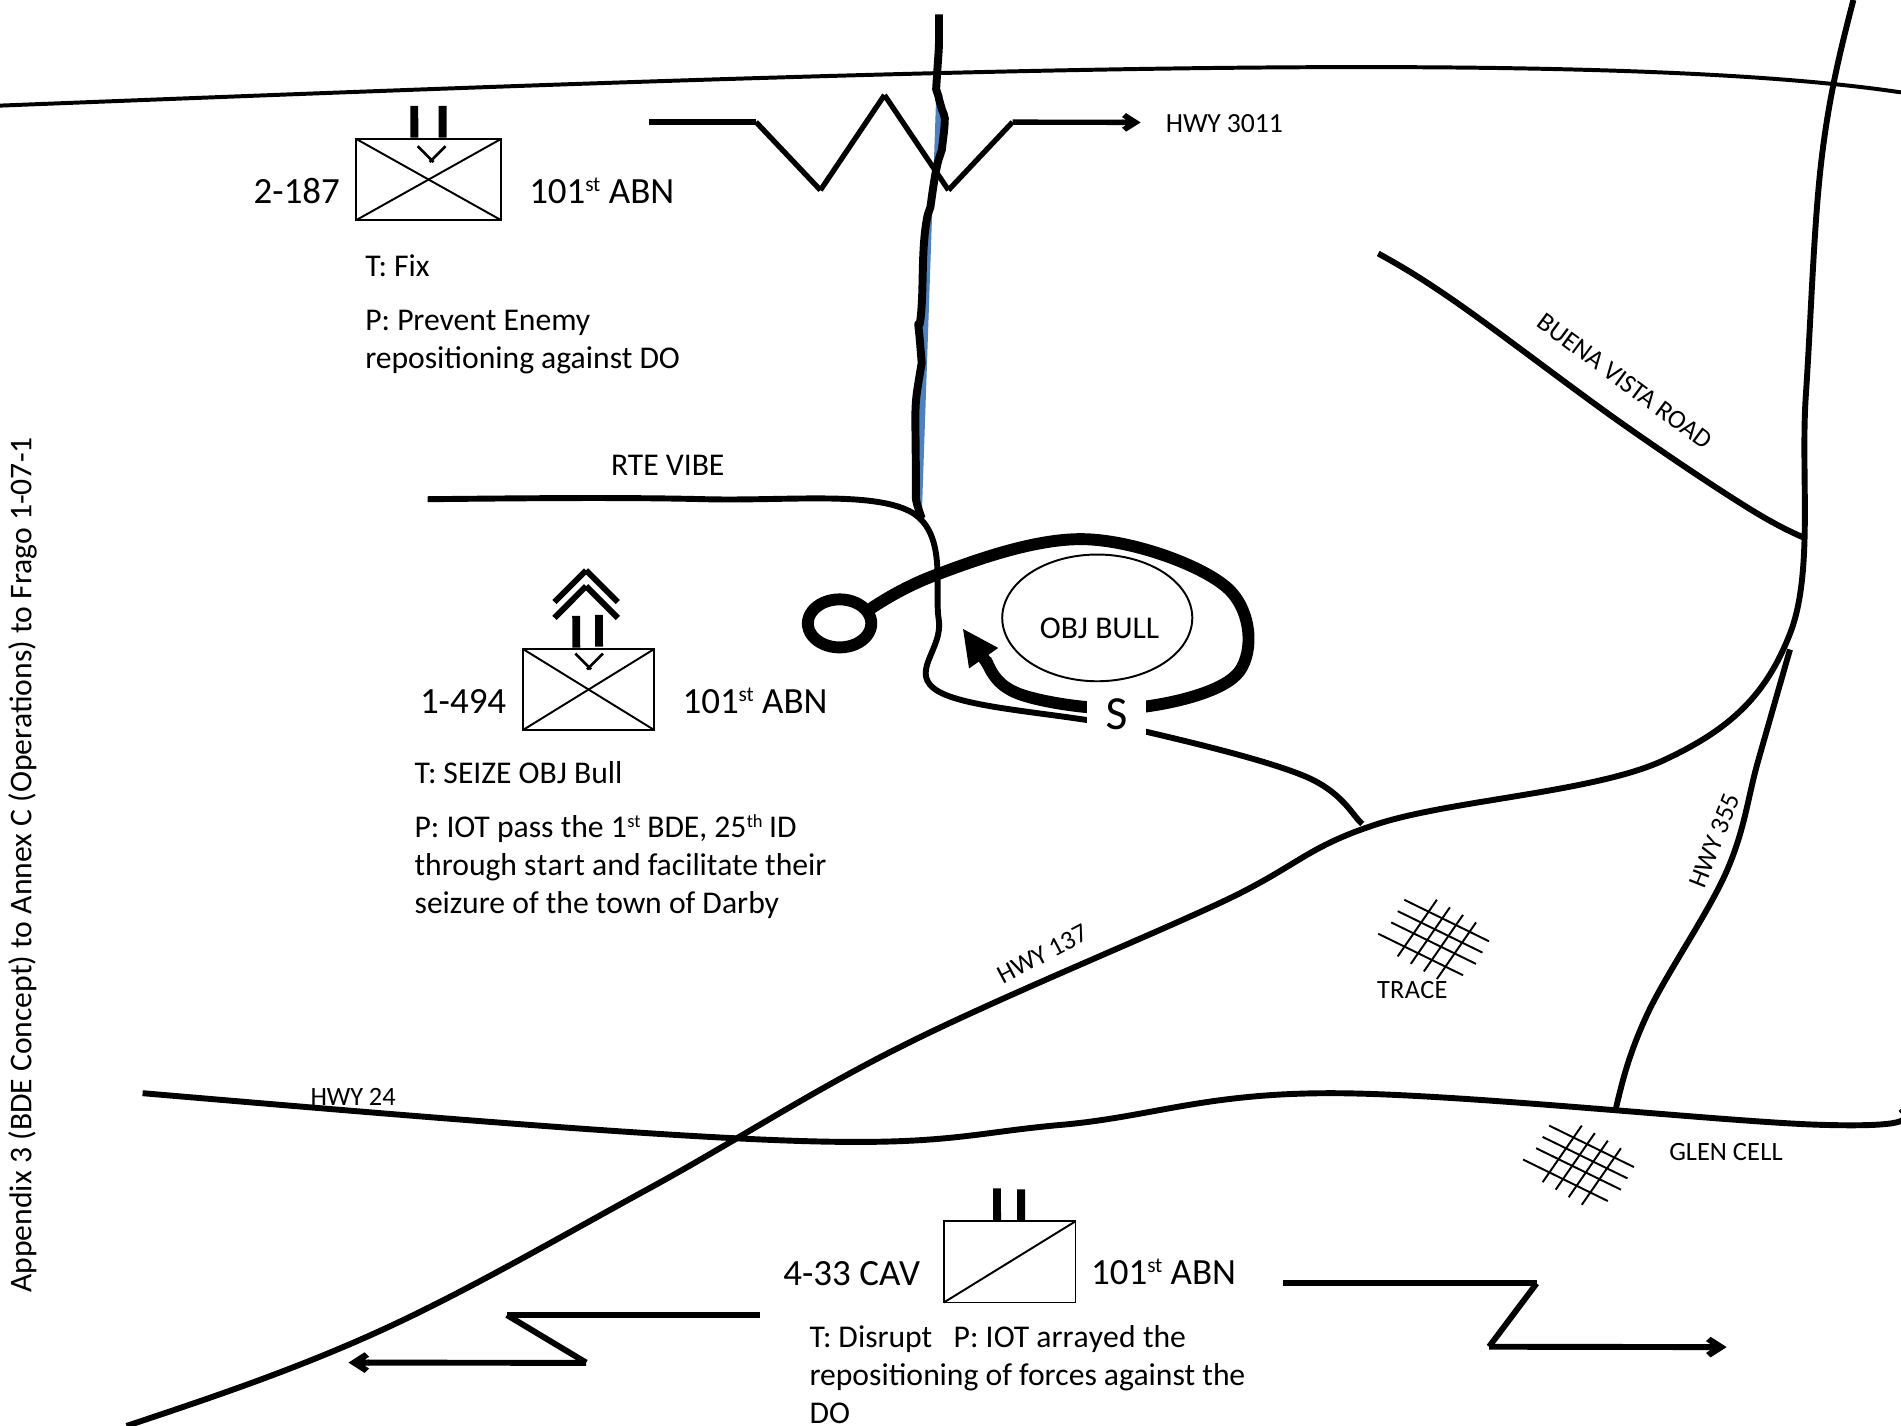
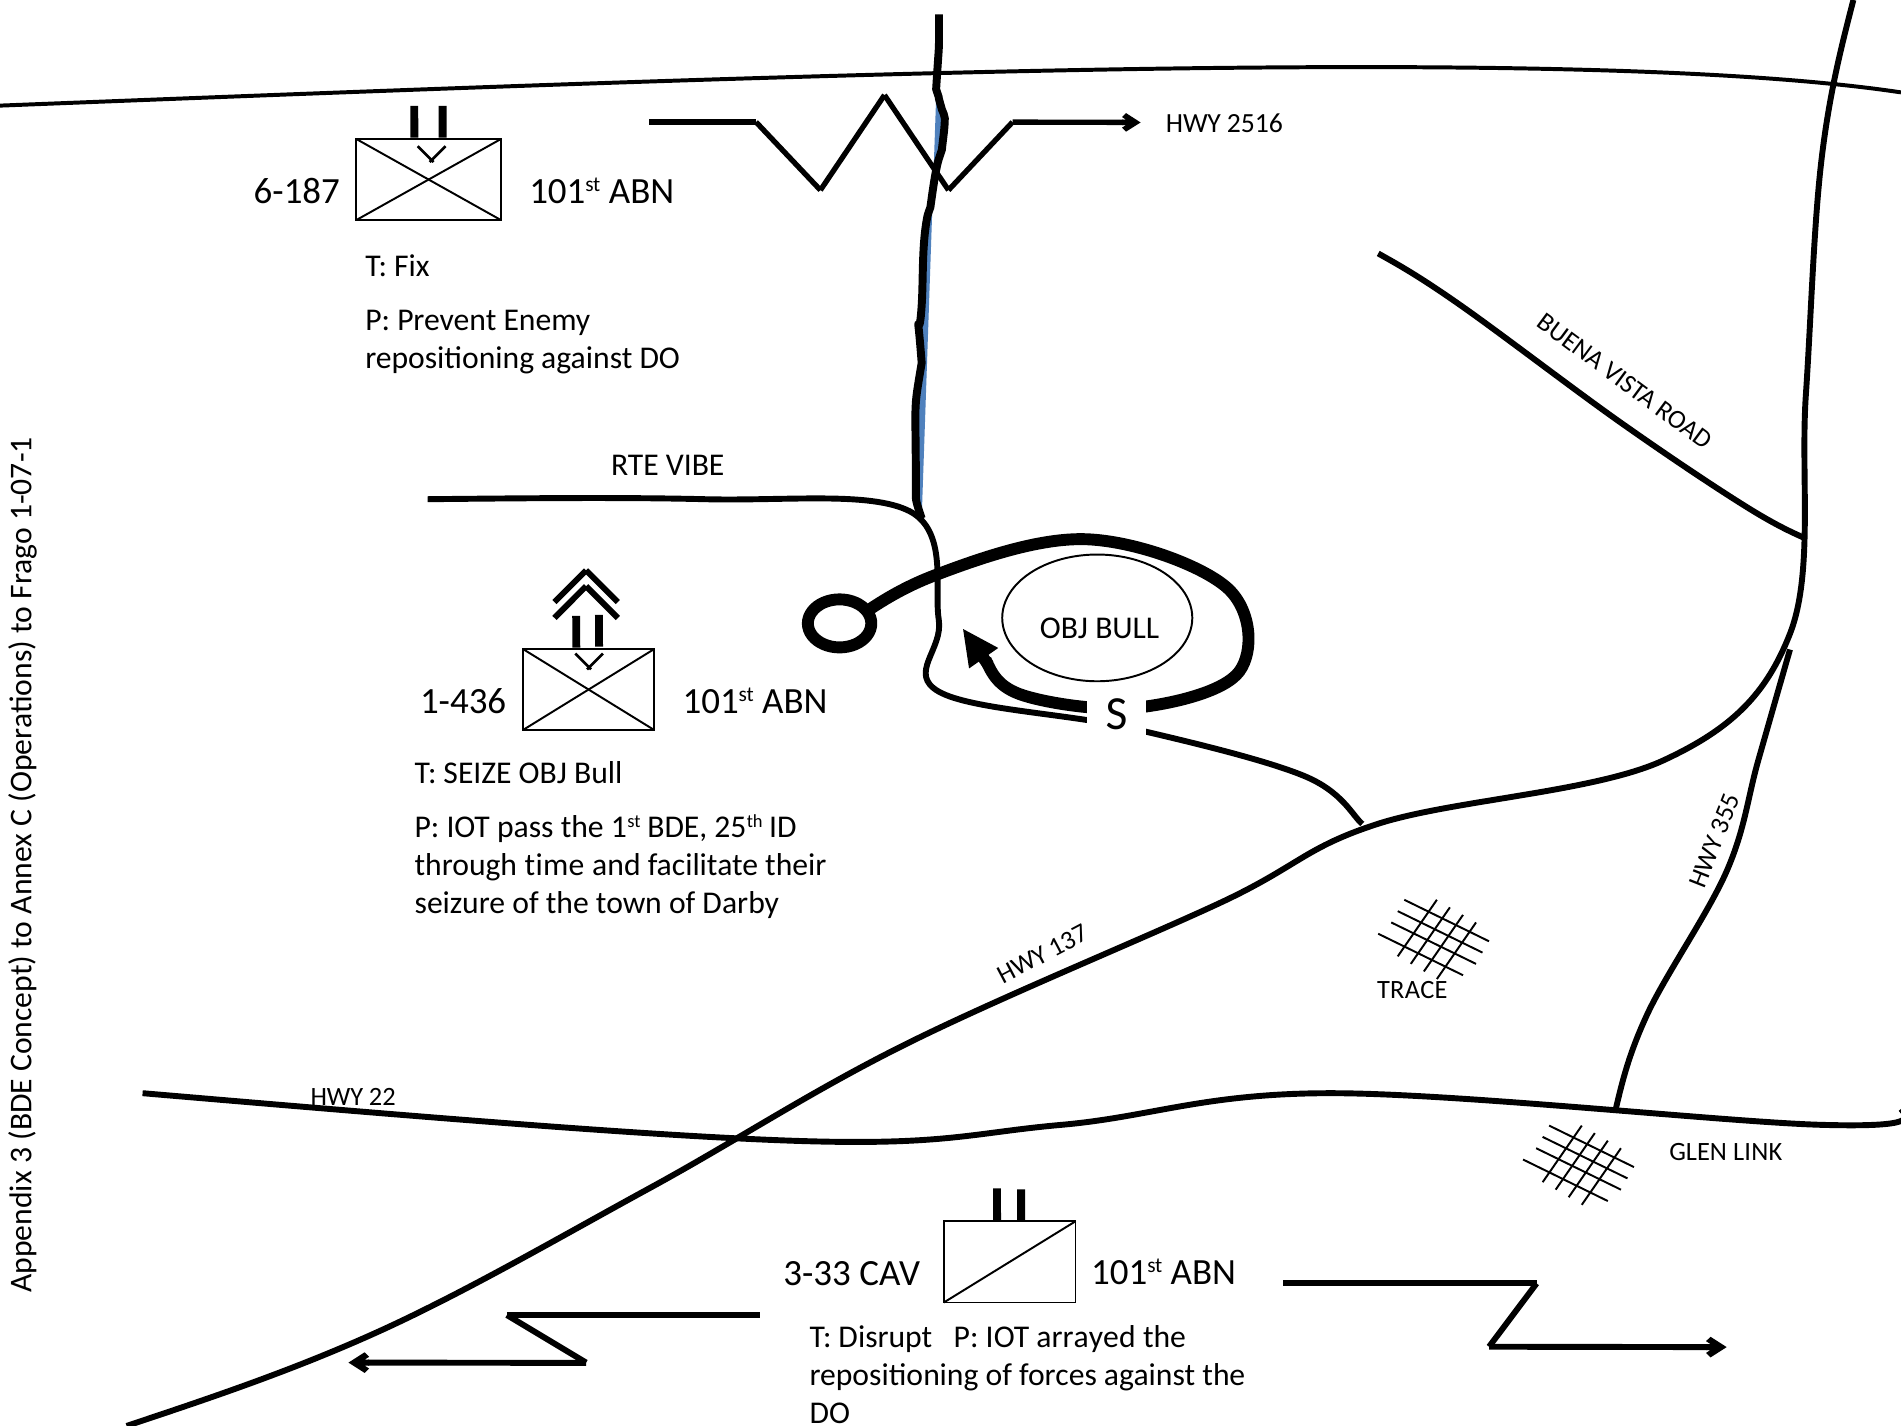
3011: 3011 -> 2516
2-187: 2-187 -> 6-187
1-494: 1-494 -> 1-436
start: start -> time
24: 24 -> 22
CELL: CELL -> LINK
4-33: 4-33 -> 3-33
